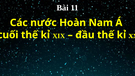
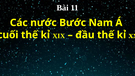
Hoàn: Hoàn -> Bước
